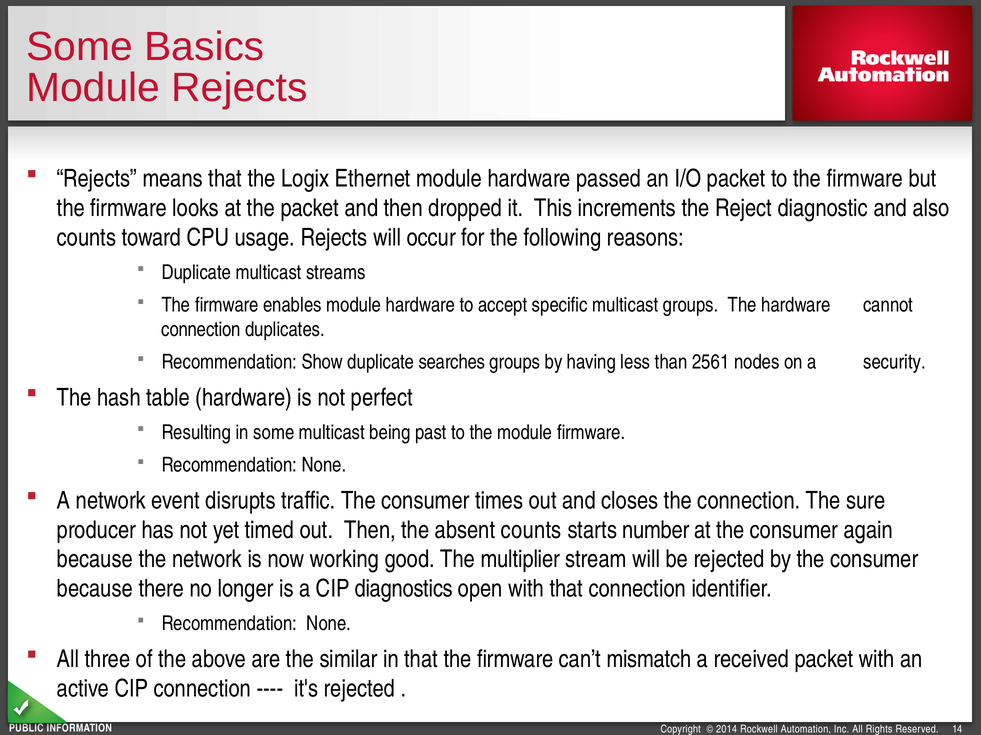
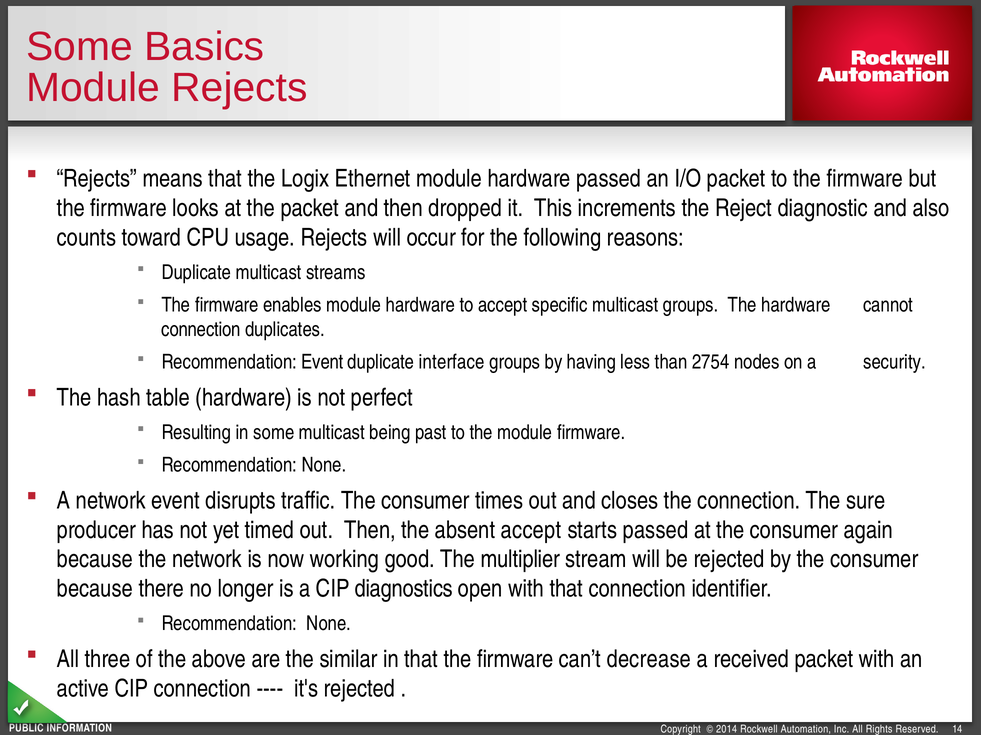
Recommendation Show: Show -> Event
searches: searches -> interface
2561: 2561 -> 2754
absent counts: counts -> accept
starts number: number -> passed
mismatch: mismatch -> decrease
